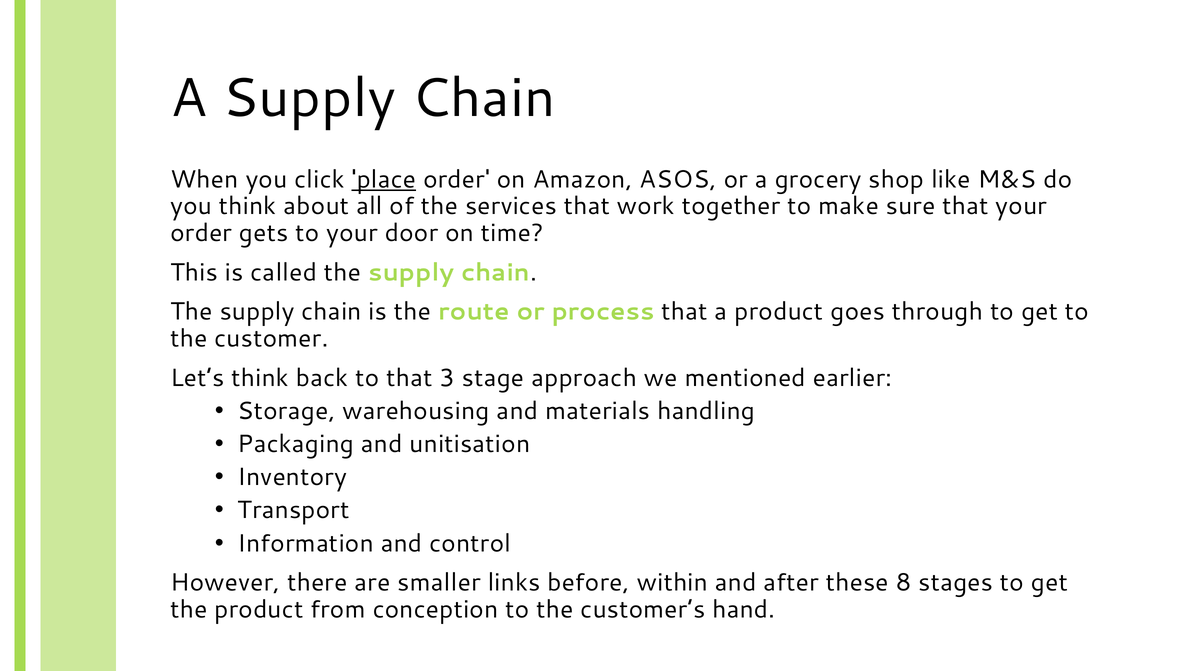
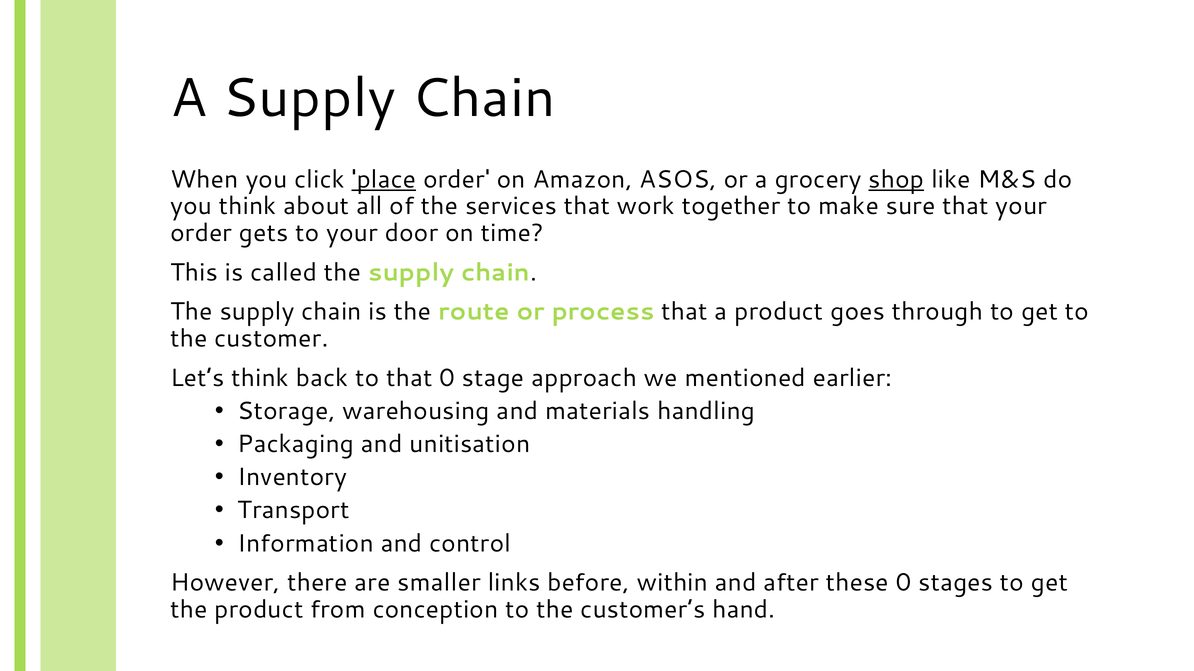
shop underline: none -> present
that 3: 3 -> 0
these 8: 8 -> 0
